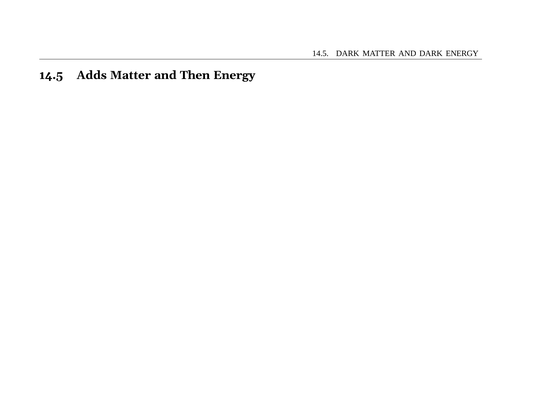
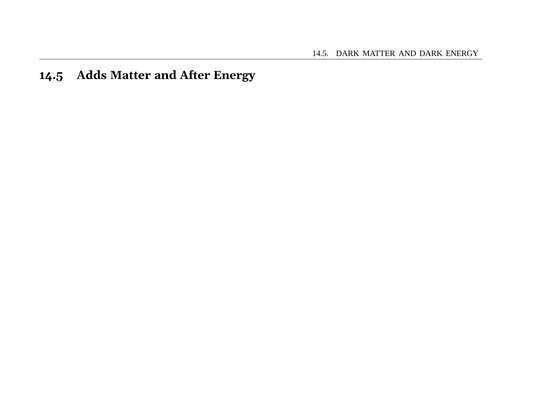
Then: Then -> After
